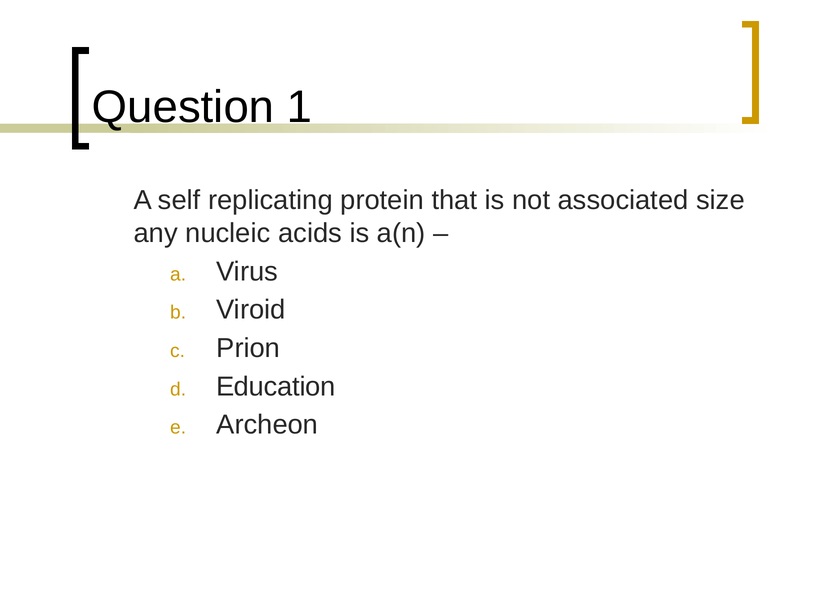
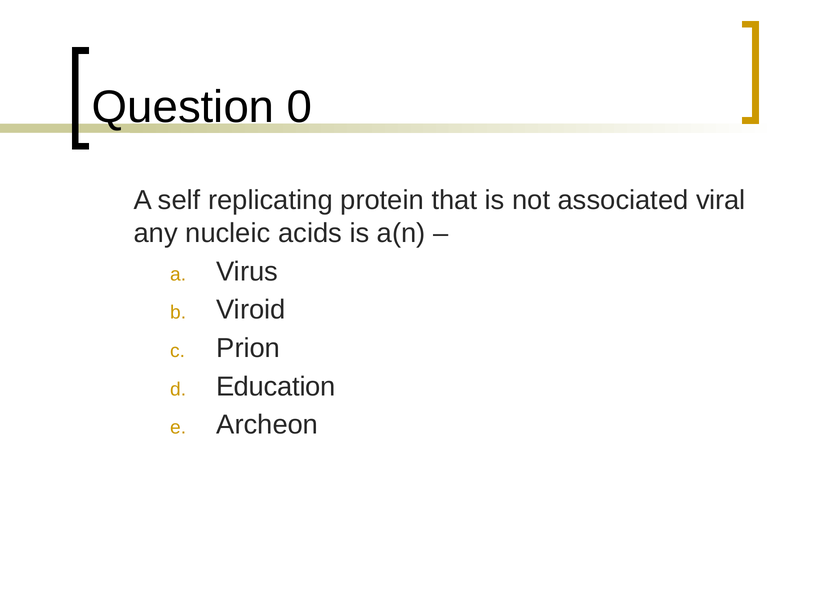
1: 1 -> 0
size: size -> viral
